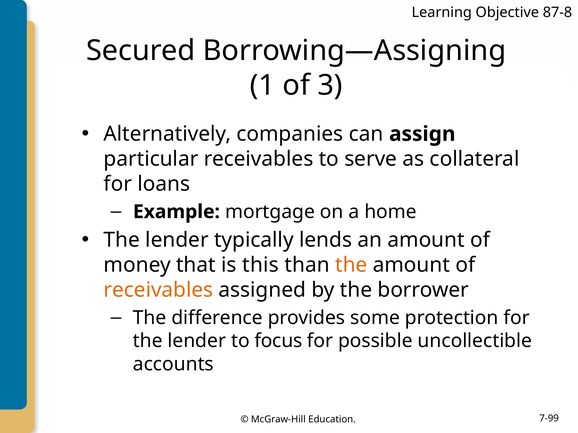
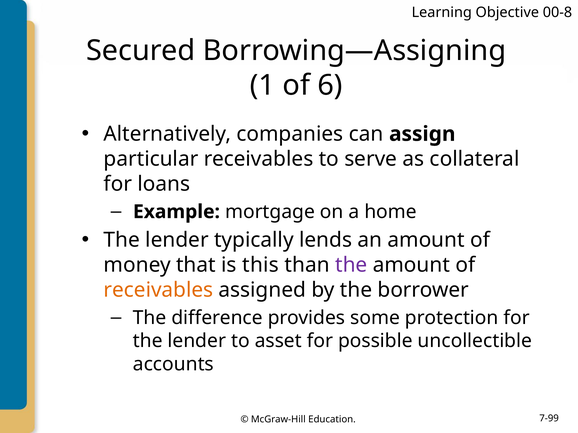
87-8: 87-8 -> 00-8
3: 3 -> 6
the at (351, 265) colour: orange -> purple
focus: focus -> asset
